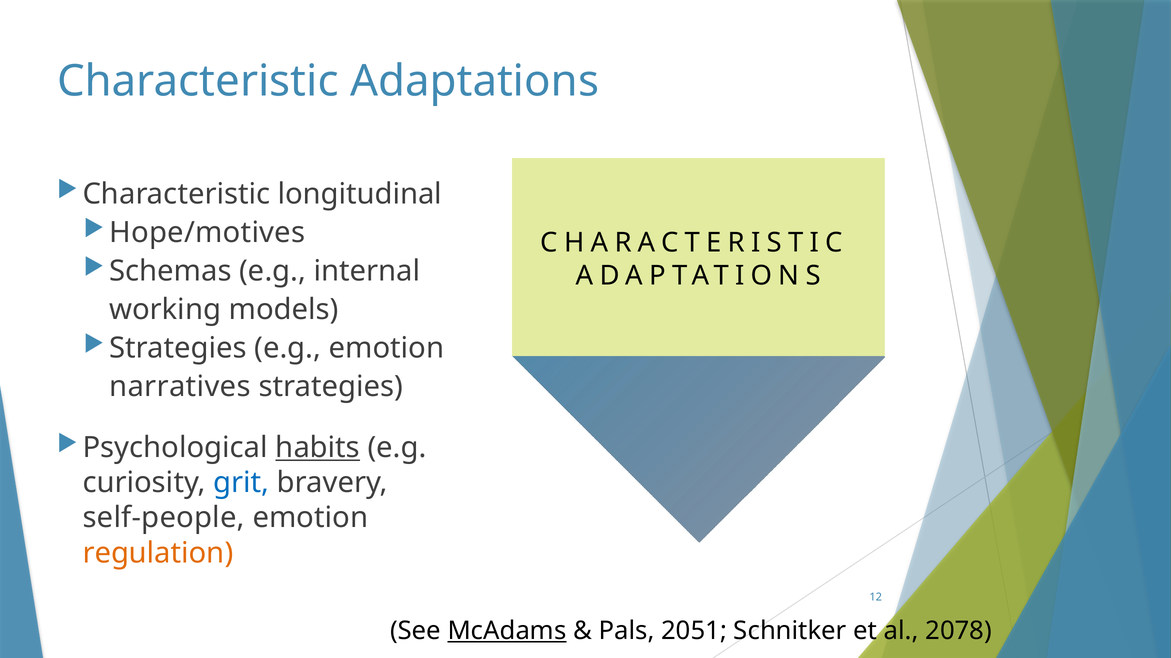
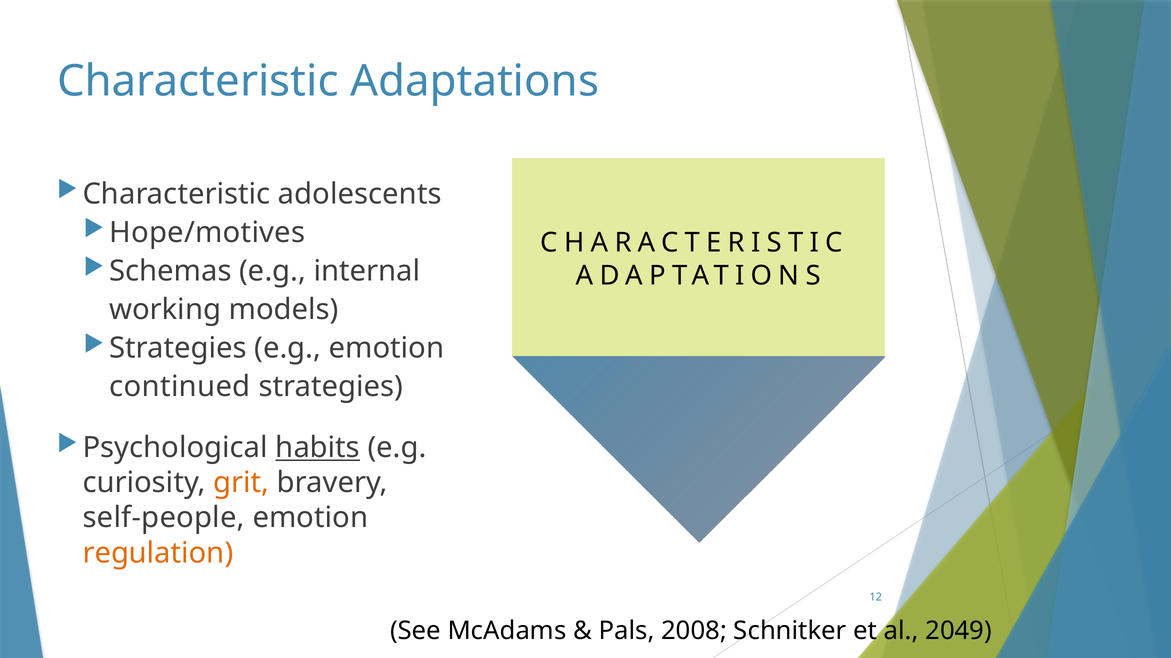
longitudinal: longitudinal -> adolescents
narratives: narratives -> continued
grit colour: blue -> orange
McAdams underline: present -> none
2051: 2051 -> 2008
2078: 2078 -> 2049
